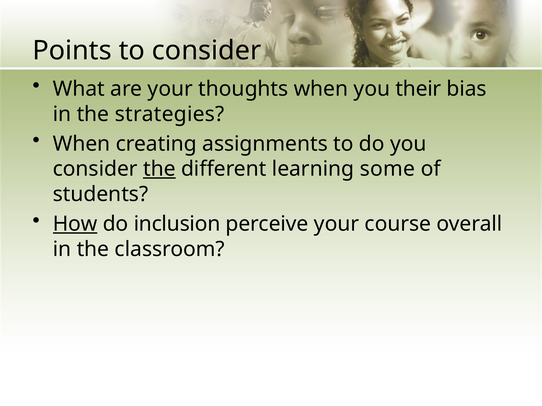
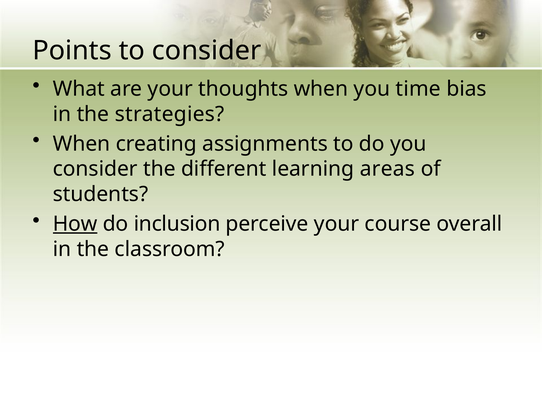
their: their -> time
the at (159, 169) underline: present -> none
some: some -> areas
